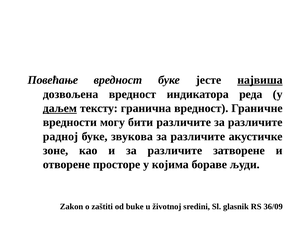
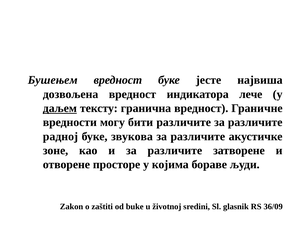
Повећање: Повећање -> Бушењем
највиша underline: present -> none
реда: реда -> лече
